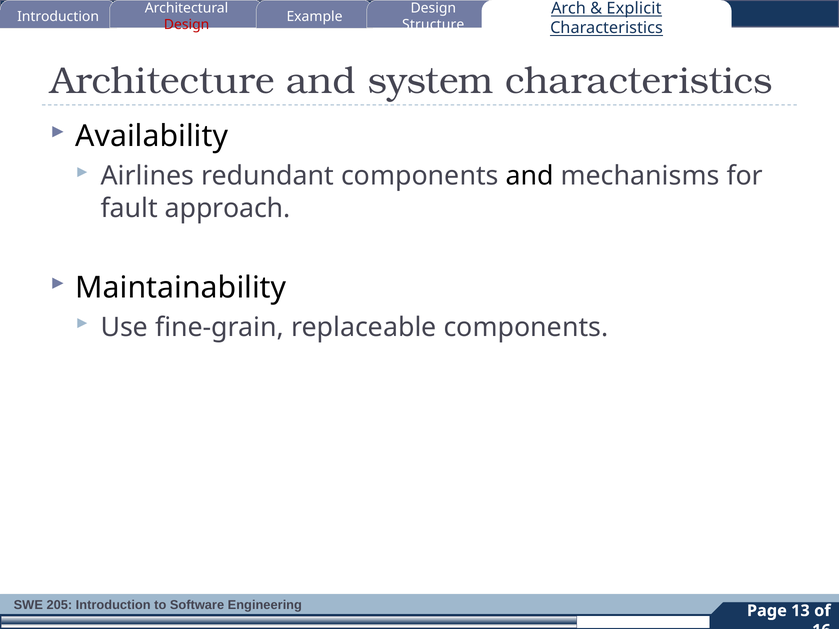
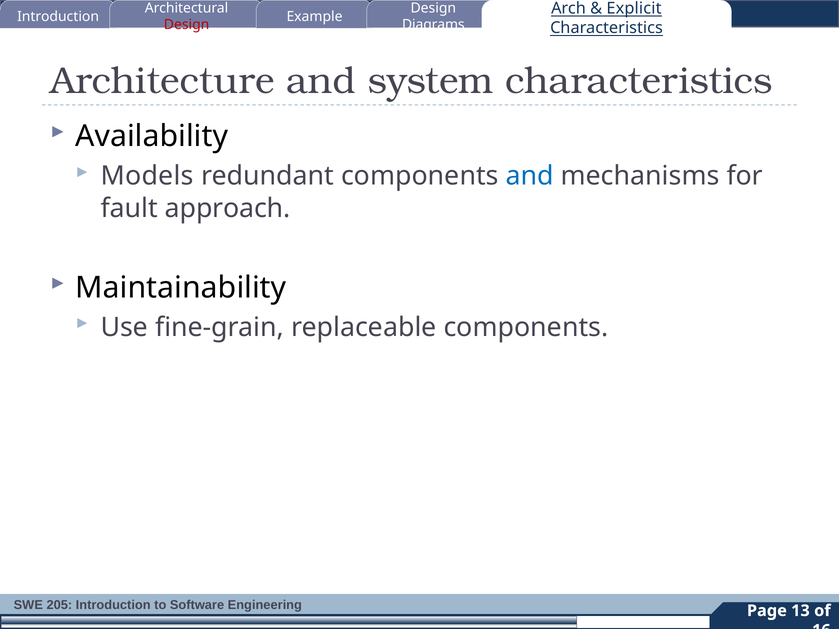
Structure: Structure -> Diagrams
Airlines: Airlines -> Models
and at (530, 176) colour: black -> blue
